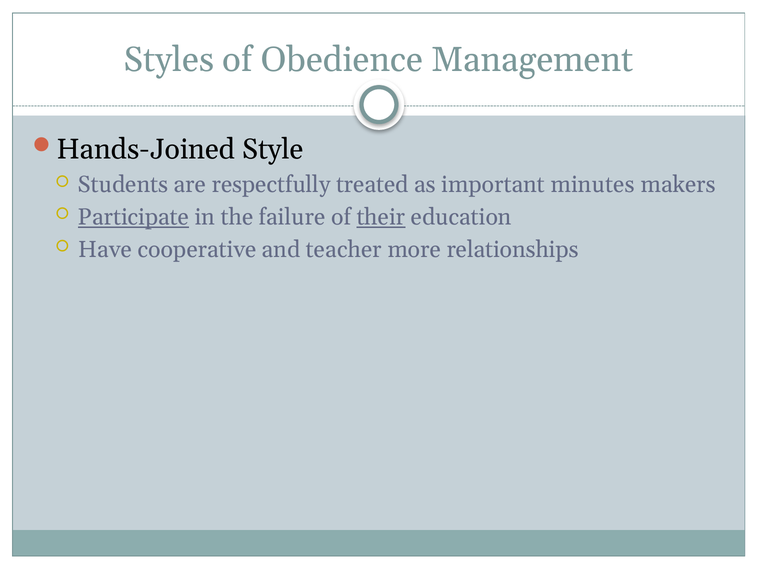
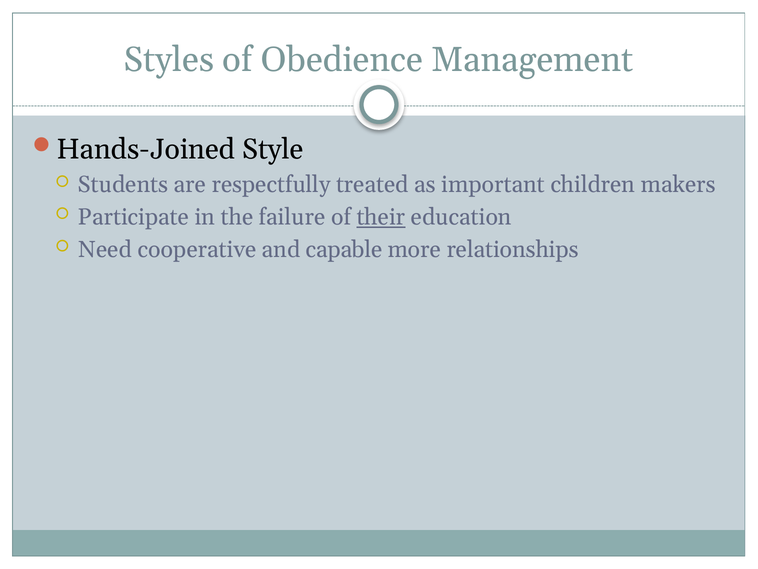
minutes: minutes -> children
Participate underline: present -> none
Have: Have -> Need
teacher: teacher -> capable
